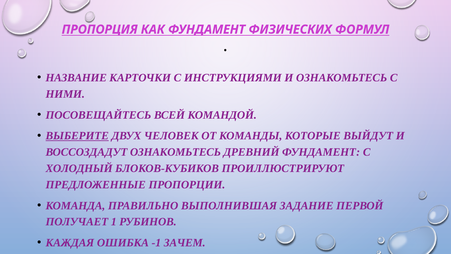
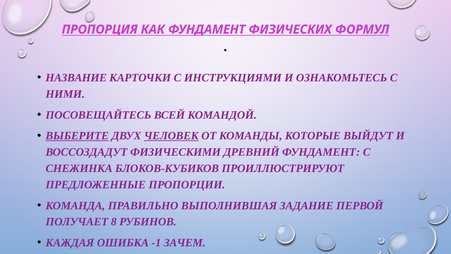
ЧЕЛОВЕК underline: none -> present
ВОССОЗДАДУТ ОЗНАКОМЬТЕСЬ: ОЗНАКОМЬТЕСЬ -> ФИЗИЧЕСКИМИ
ХОЛОДНЫЙ: ХОЛОДНЫЙ -> СНЕЖИНКА
1: 1 -> 8
